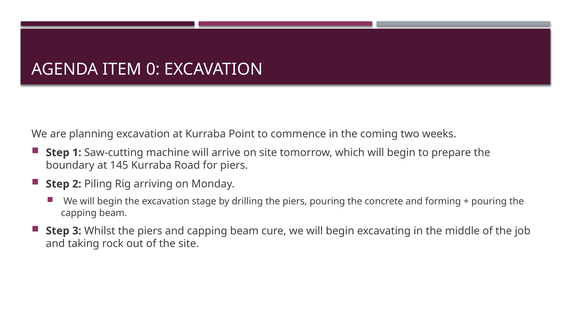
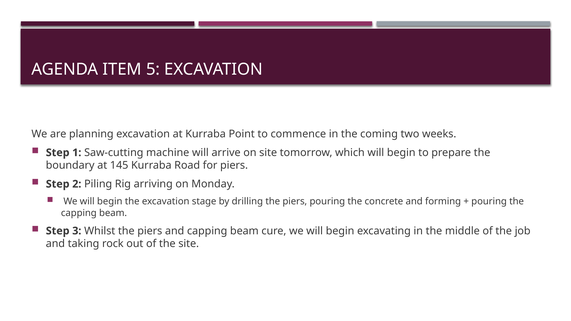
0: 0 -> 5
